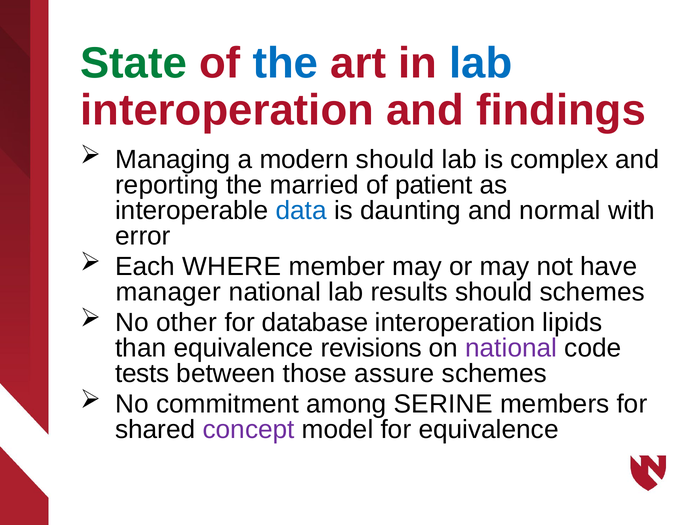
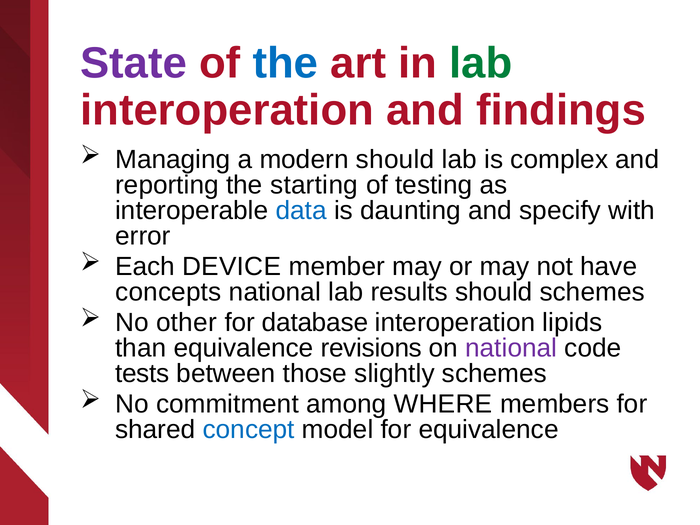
State colour: green -> purple
lab at (481, 63) colour: blue -> green
married: married -> starting
patient: patient -> testing
normal: normal -> specify
WHERE: WHERE -> DEVICE
manager: manager -> concepts
assure: assure -> slightly
SERINE: SERINE -> WHERE
concept colour: purple -> blue
